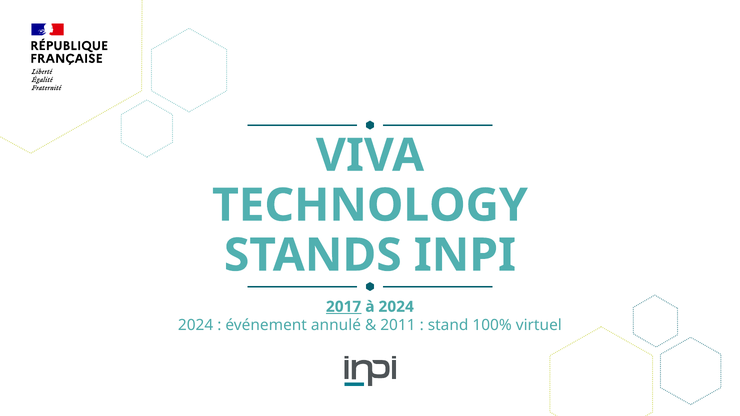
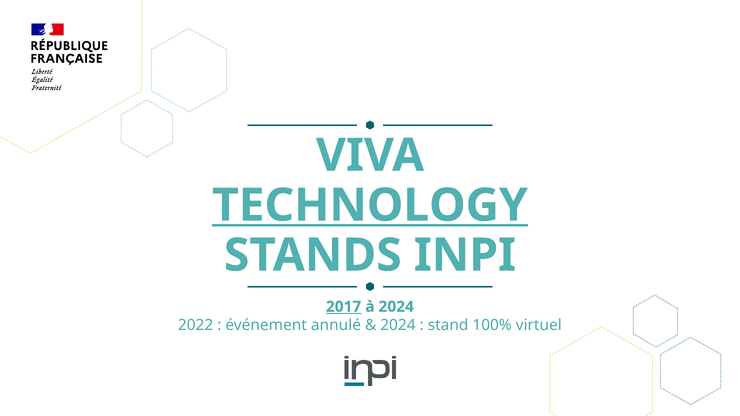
TECHNOLOGY underline: none -> present
2024 at (196, 325): 2024 -> 2022
2011 at (398, 325): 2011 -> 2024
